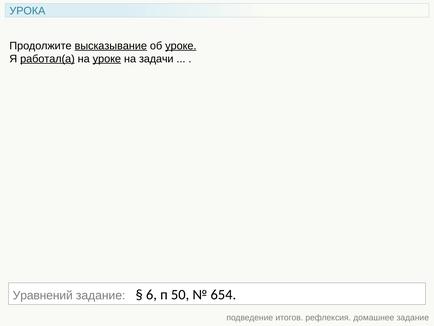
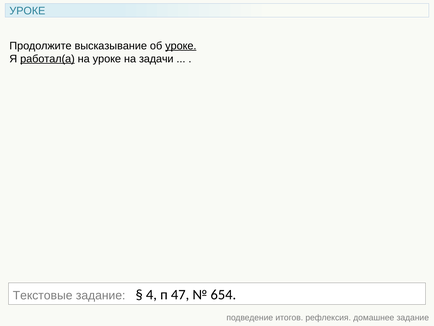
УРОКА at (27, 11): УРОКА -> УРОКЕ
высказывание underline: present -> none
уроке at (107, 59) underline: present -> none
Уравнений: Уравнений -> Текстовые
6: 6 -> 4
50: 50 -> 47
